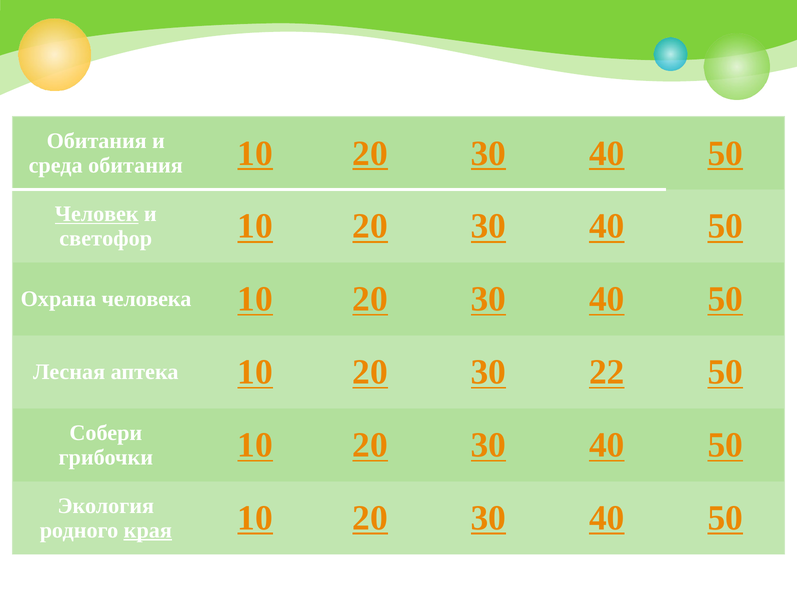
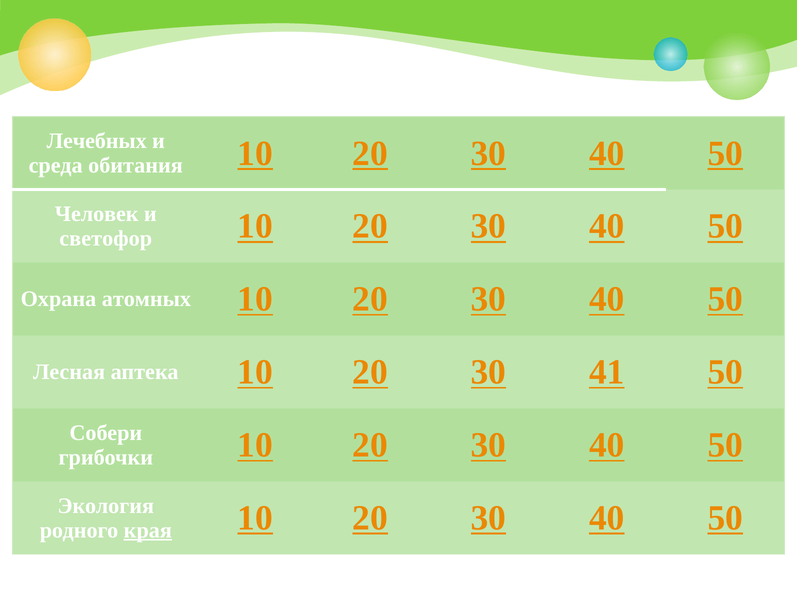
Обитания at (97, 141): Обитания -> Лечебных
Человек underline: present -> none
человека: человека -> атомных
22: 22 -> 41
